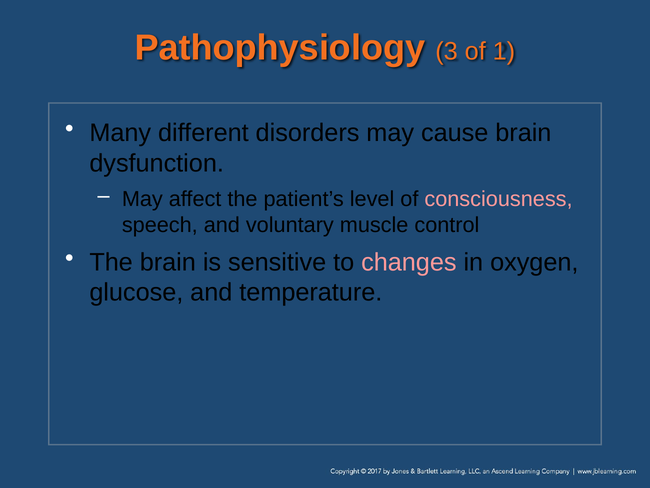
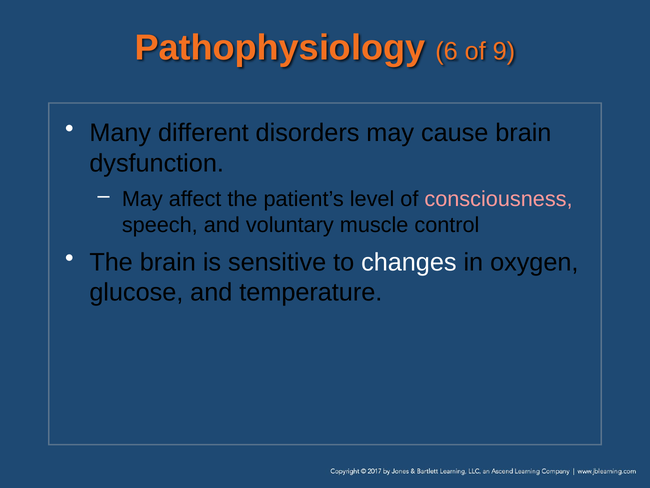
3: 3 -> 6
1: 1 -> 9
changes colour: pink -> white
